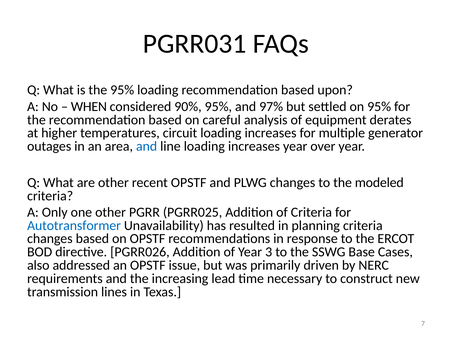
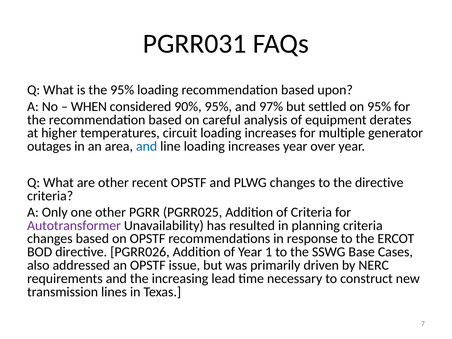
the modeled: modeled -> directive
Autotransformer colour: blue -> purple
3: 3 -> 1
